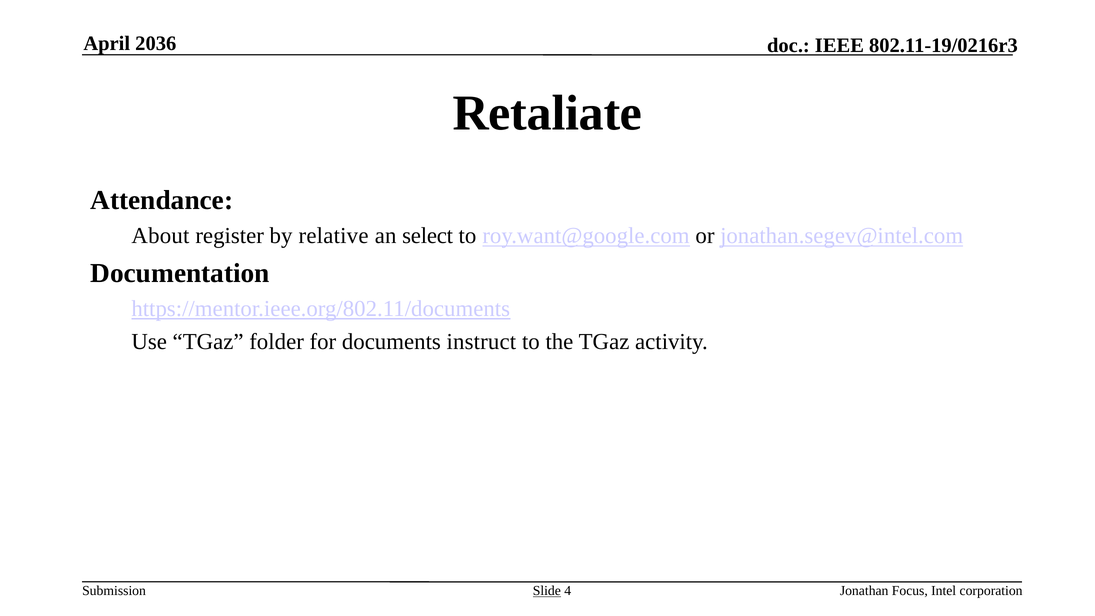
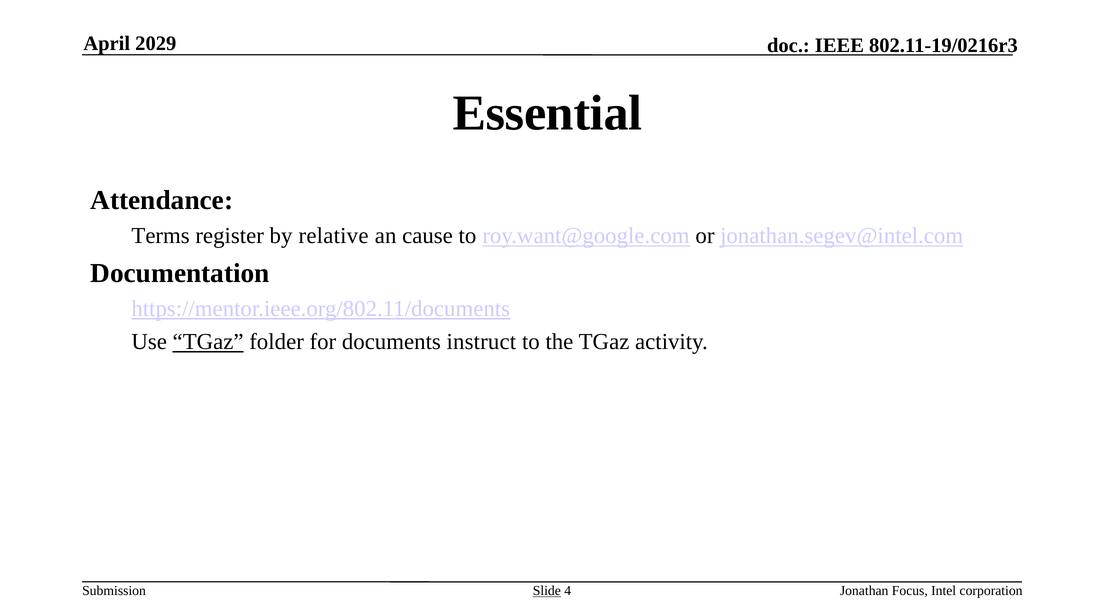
2036: 2036 -> 2029
Retaliate: Retaliate -> Essential
About: About -> Terms
select: select -> cause
TGaz at (208, 342) underline: none -> present
